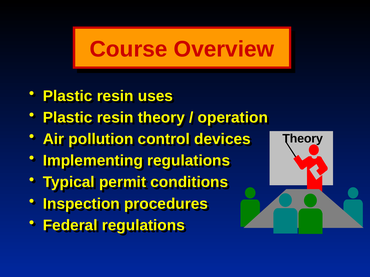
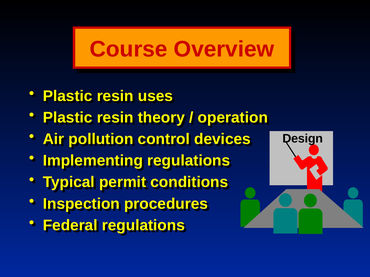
Theory at (303, 139): Theory -> Design
